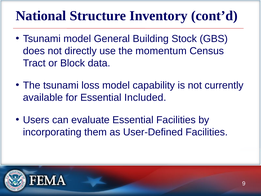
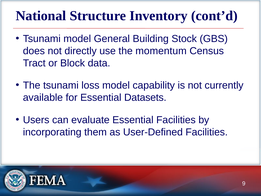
Included: Included -> Datasets
